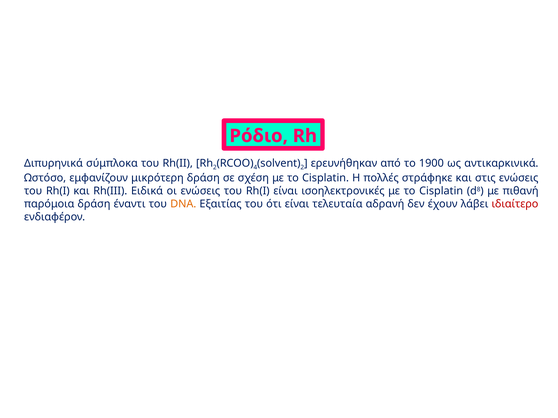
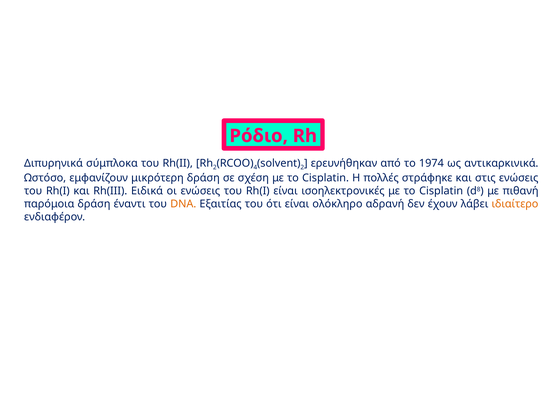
1900: 1900 -> 1974
τελευταία: τελευταία -> ολόκληρο
ιδιαίτερο colour: red -> orange
